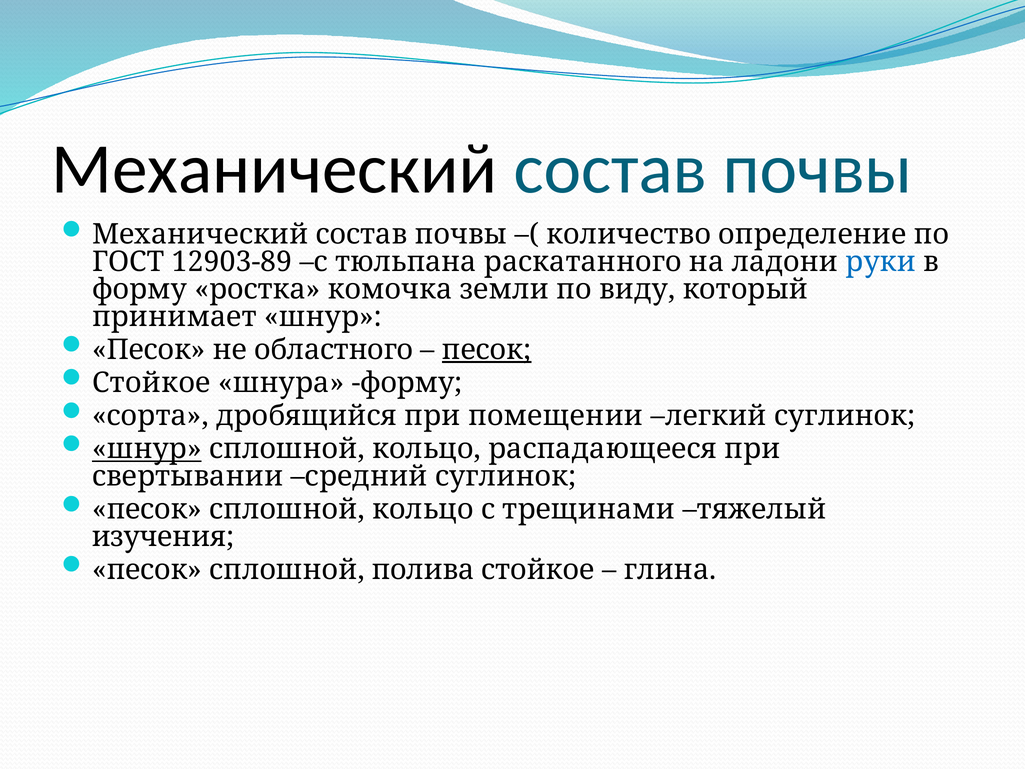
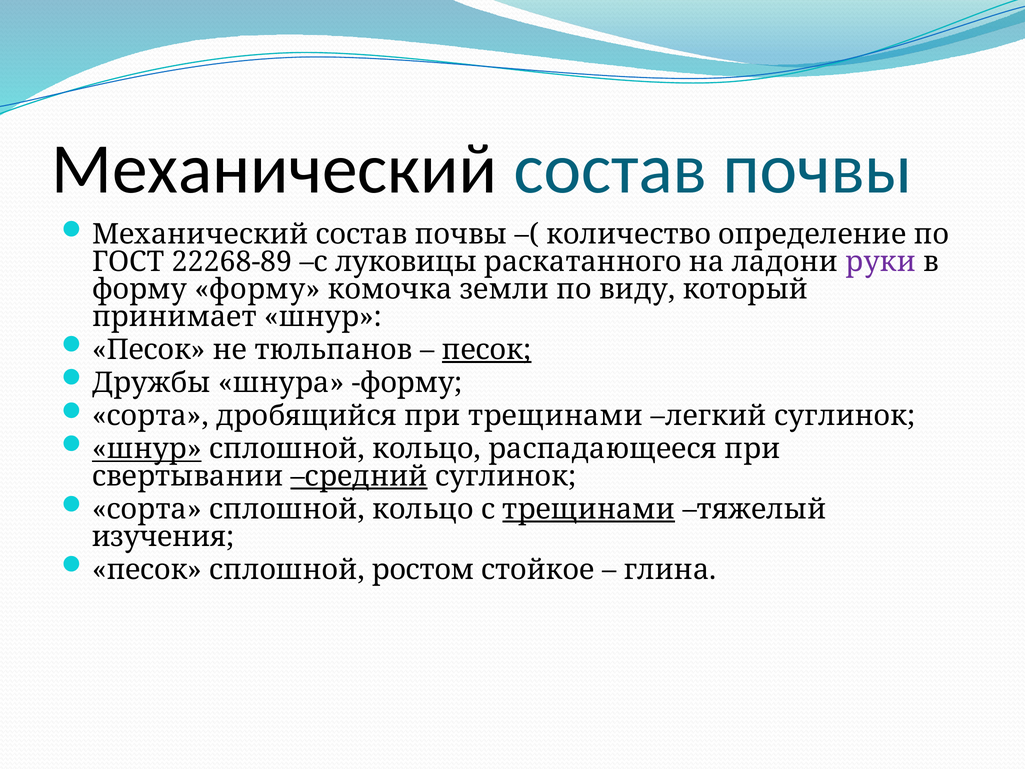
12903-89: 12903-89 -> 22268-89
тюльпана: тюльпана -> луковицы
руки colour: blue -> purple
форму ростка: ростка -> форму
областного: областного -> тюльпанов
Стойкое at (151, 383): Стойкое -> Дружбы
при помещении: помещении -> трещинами
средний underline: none -> present
песок at (147, 509): песок -> сорта
трещинами at (589, 509) underline: none -> present
полива: полива -> ростом
